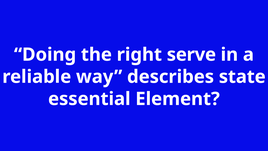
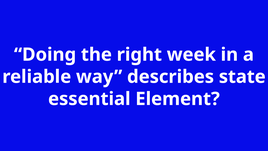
serve: serve -> week
